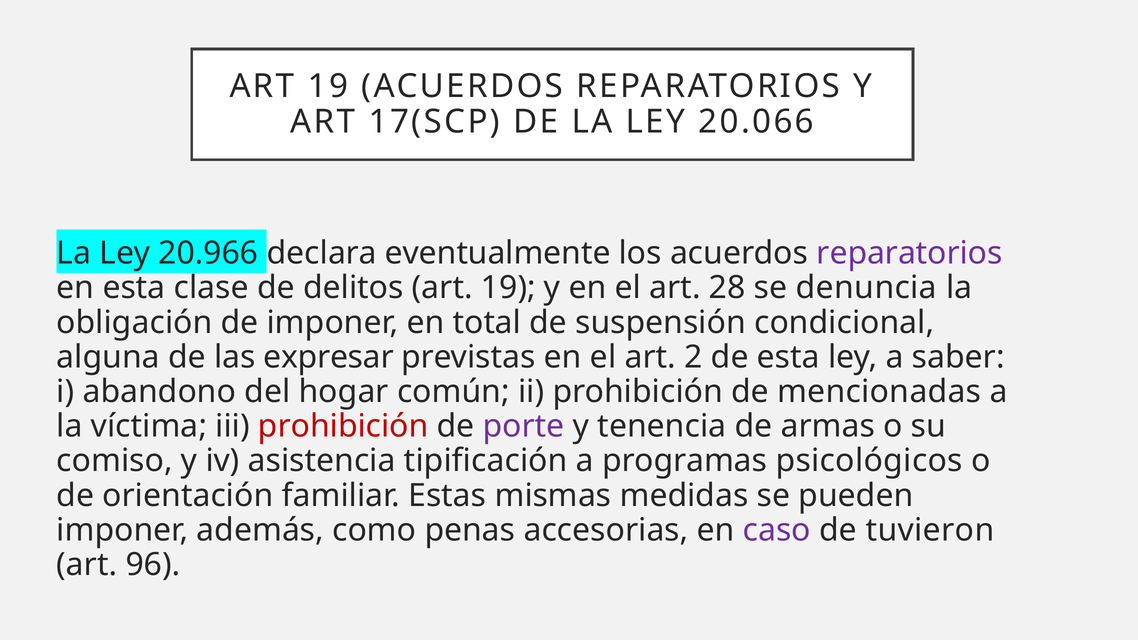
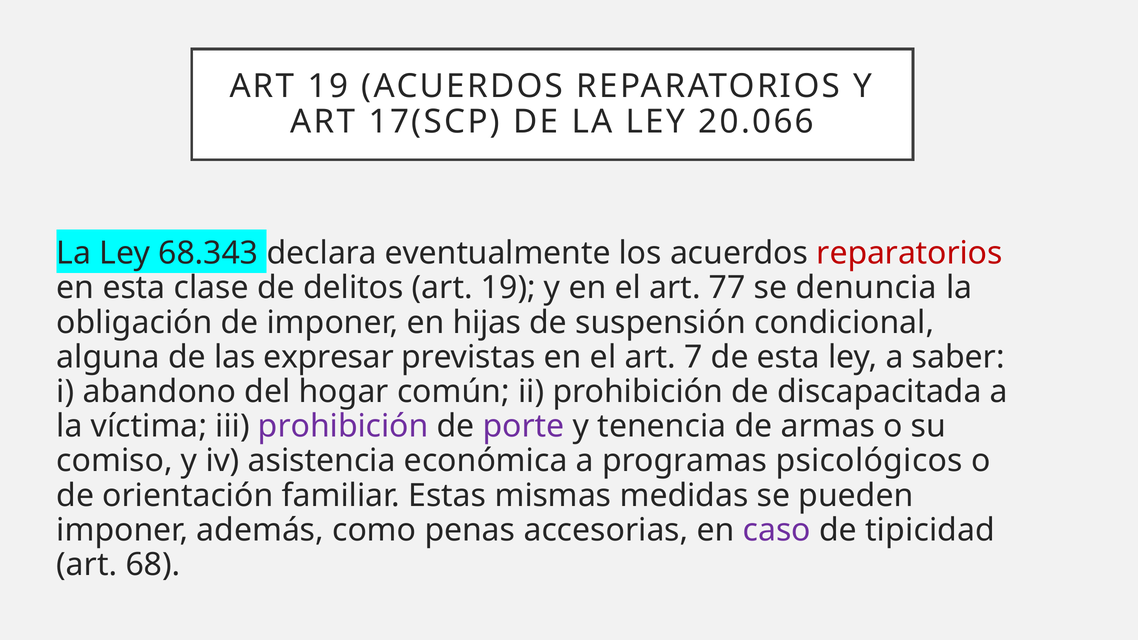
20.966: 20.966 -> 68.343
reparatorios at (909, 253) colour: purple -> red
28: 28 -> 77
total: total -> hijas
2: 2 -> 7
mencionadas: mencionadas -> discapacitada
prohibición at (343, 426) colour: red -> purple
tipificación: tipificación -> económica
tuvieron: tuvieron -> tipicidad
96: 96 -> 68
